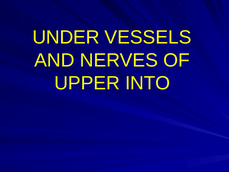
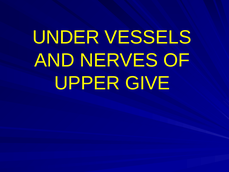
INTO: INTO -> GIVE
